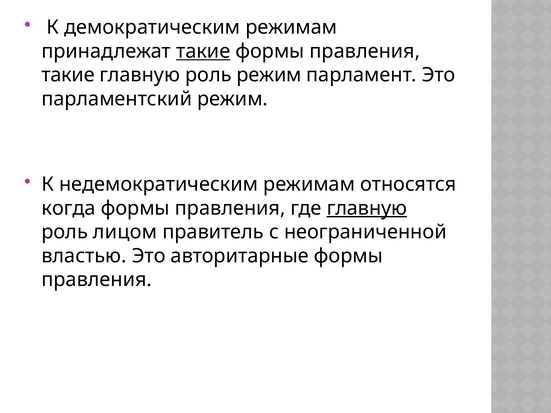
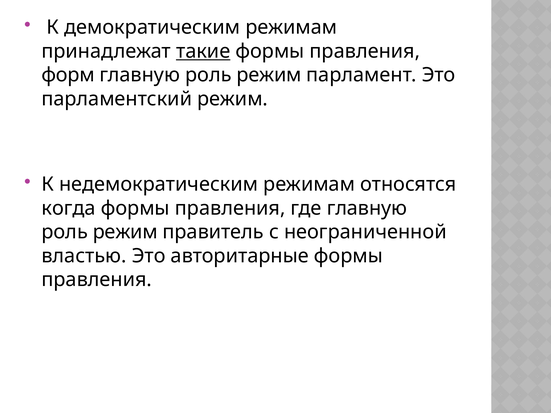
такие at (68, 75): такие -> форм
главную at (367, 208) underline: present -> none
лицом at (125, 232): лицом -> режим
